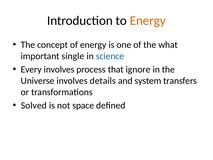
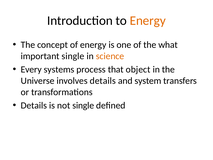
science colour: blue -> orange
Every involves: involves -> systems
ignore: ignore -> object
Solved at (34, 105): Solved -> Details
not space: space -> single
